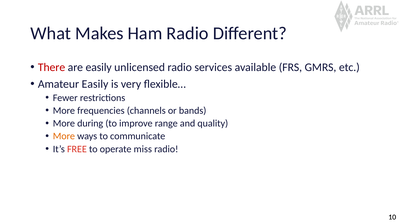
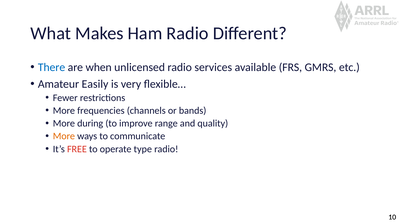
There colour: red -> blue
are easily: easily -> when
miss: miss -> type
